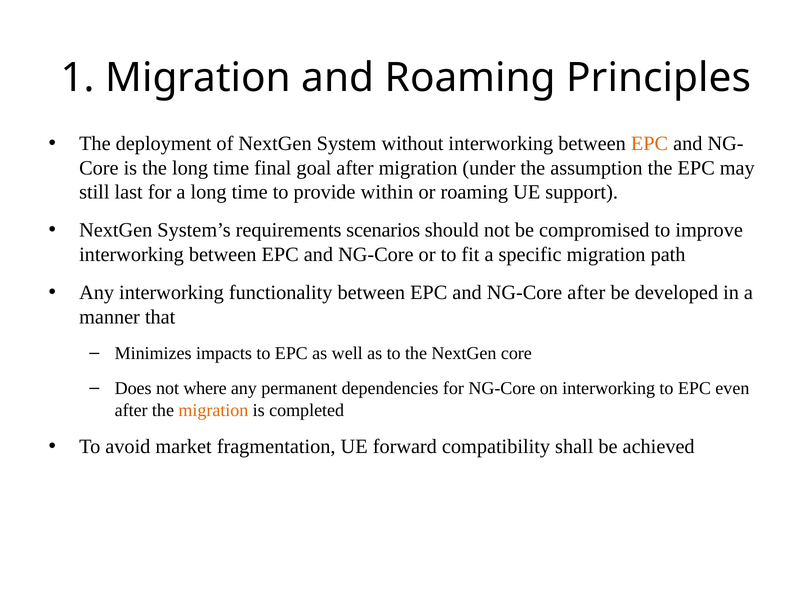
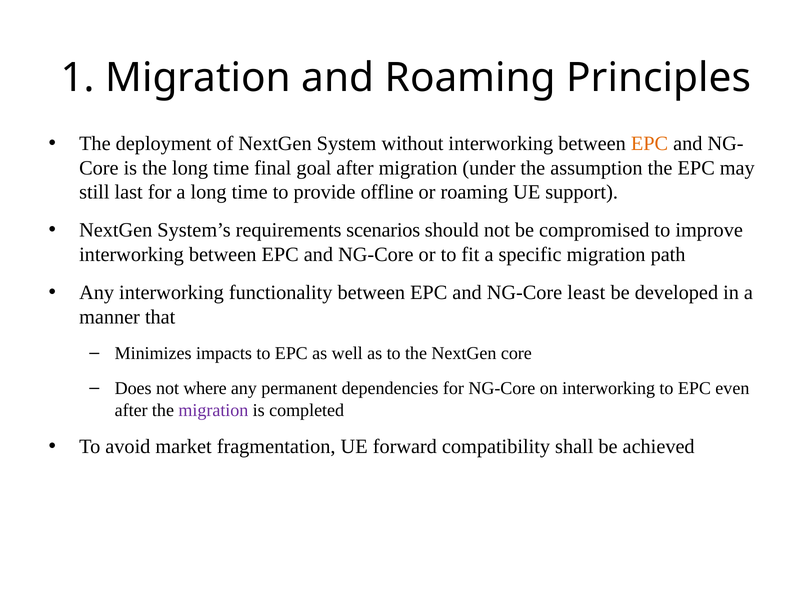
within: within -> offline
NG-Core after: after -> least
migration at (213, 410) colour: orange -> purple
